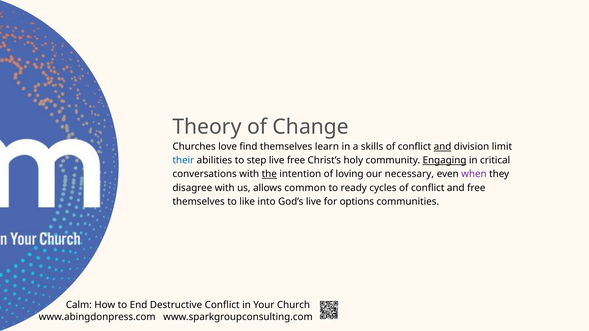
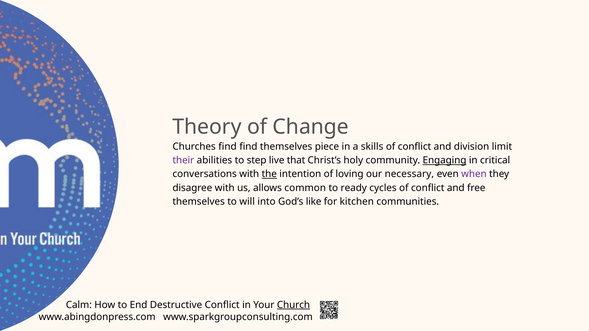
Churches love: love -> find
learn: learn -> piece
and at (443, 147) underline: present -> none
their colour: blue -> purple
live free: free -> that
like: like -> will
God’s live: live -> like
options: options -> kitchen
Church underline: none -> present
